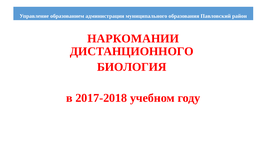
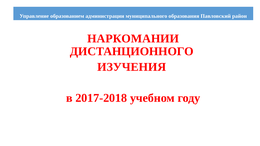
БИОЛОГИЯ: БИОЛОГИЯ -> ИЗУЧЕНИЯ
